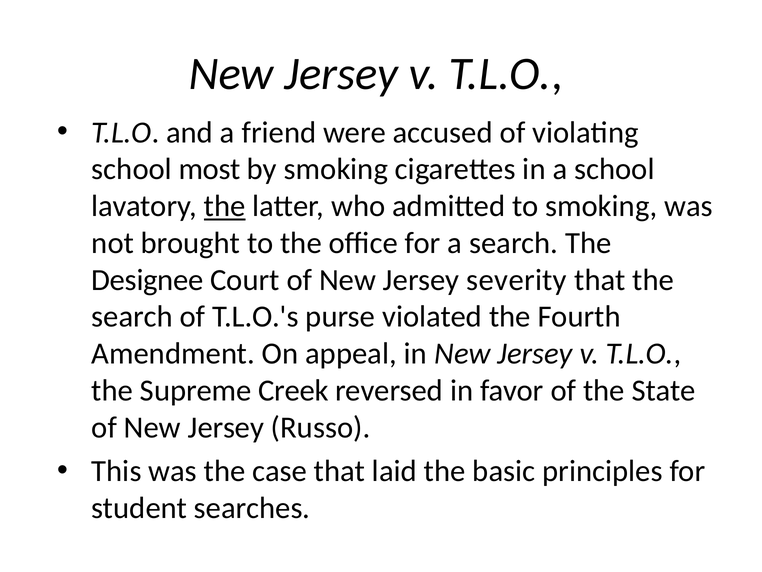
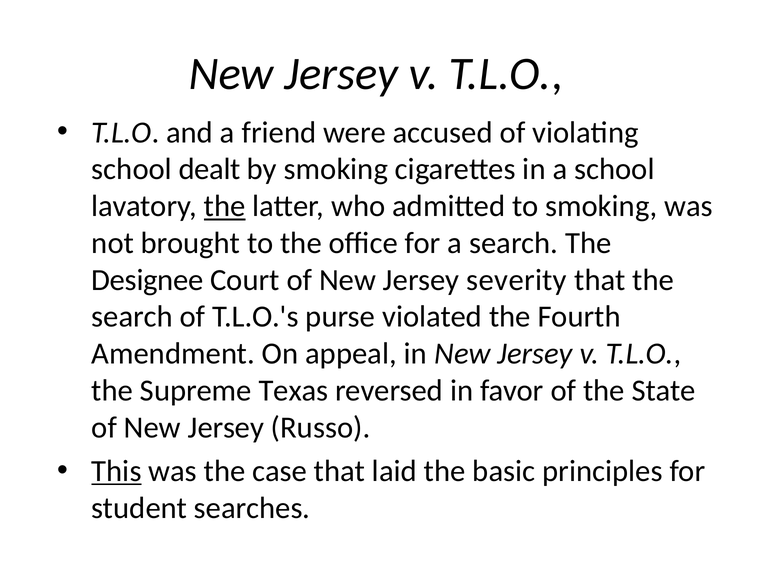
most: most -> dealt
Creek: Creek -> Texas
This underline: none -> present
